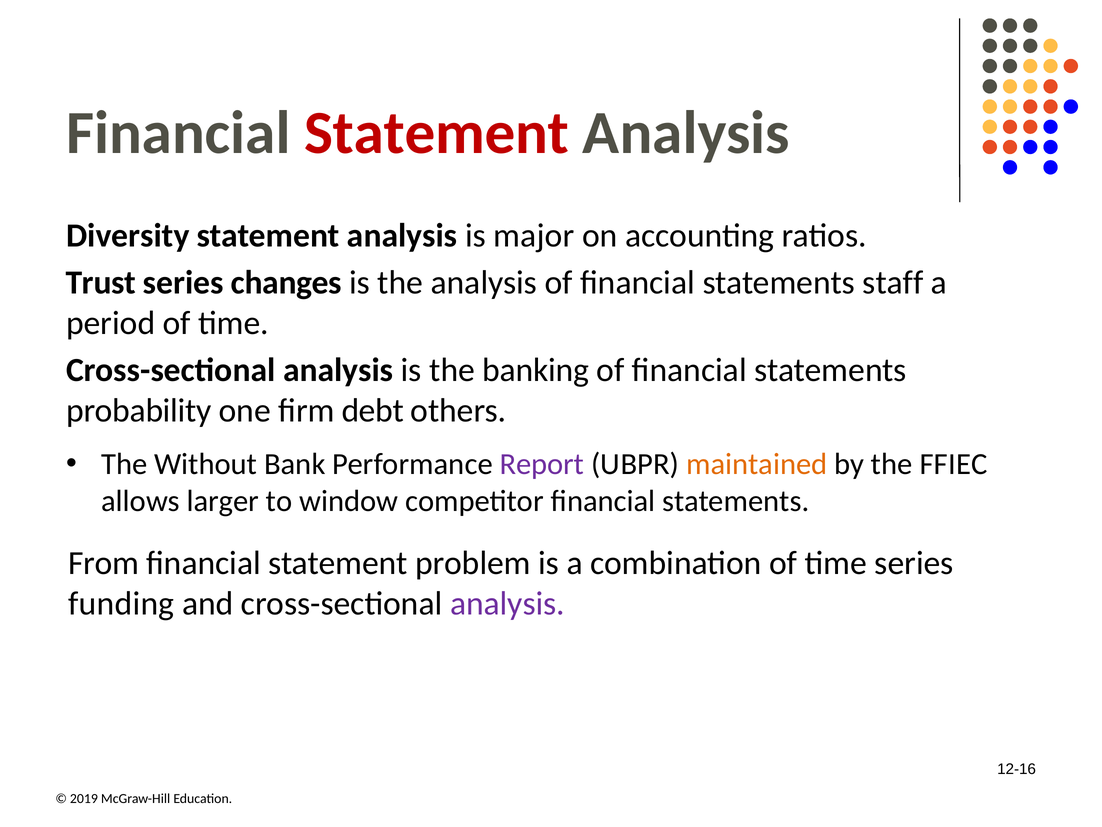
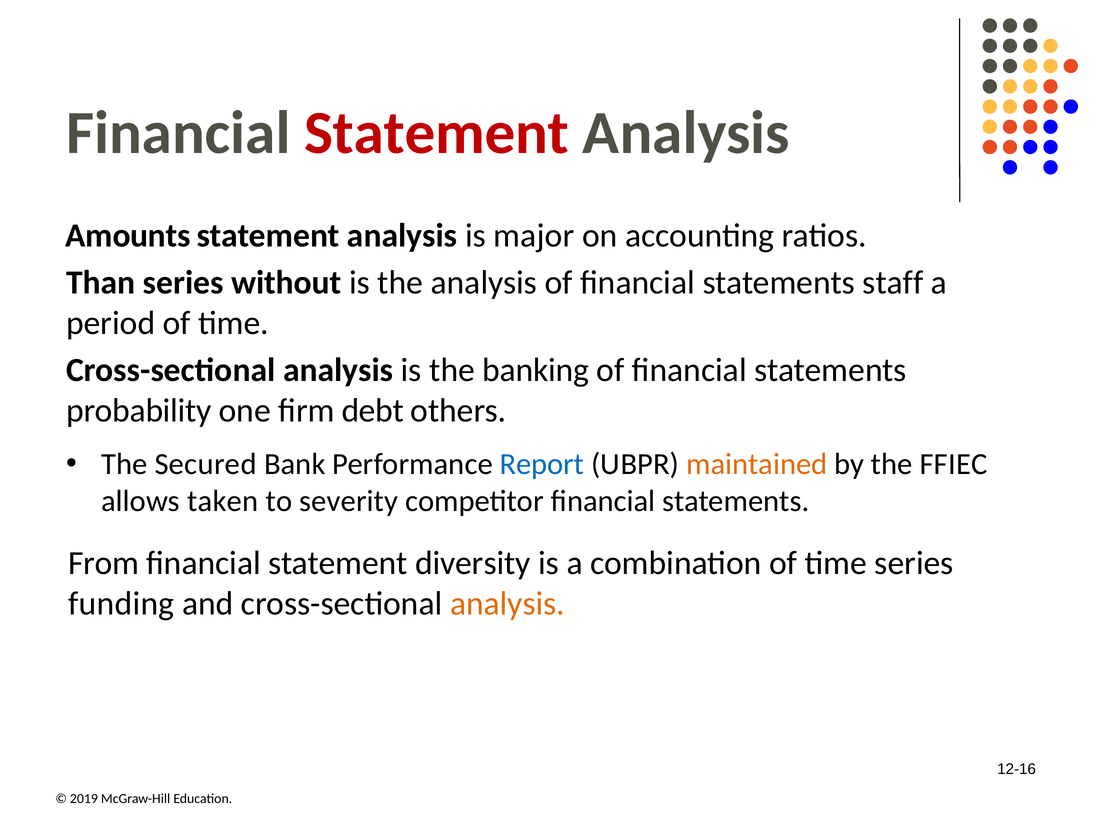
Diversity: Diversity -> Amounts
Trust: Trust -> Than
changes: changes -> without
Without: Without -> Secured
Report colour: purple -> blue
larger: larger -> taken
window: window -> severity
problem: problem -> diversity
analysis at (507, 603) colour: purple -> orange
